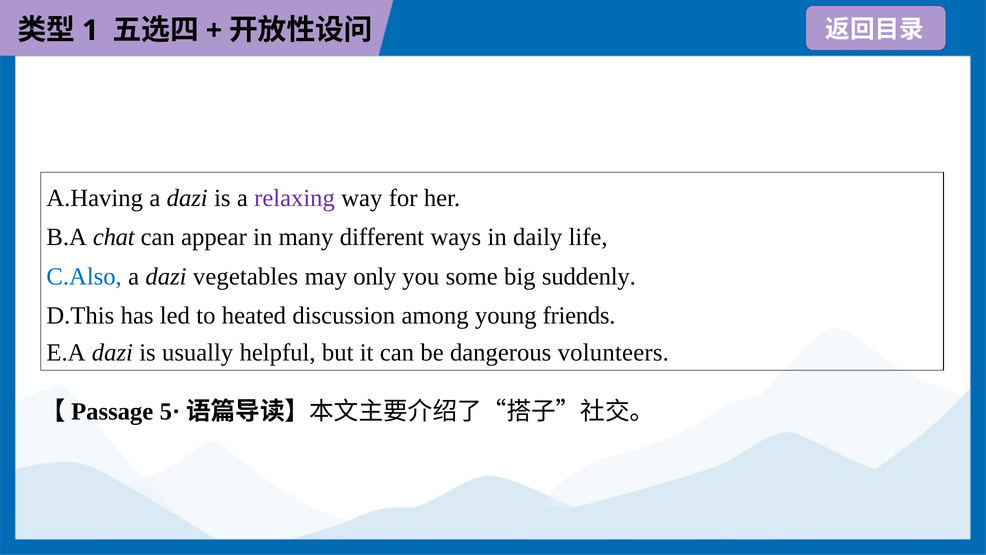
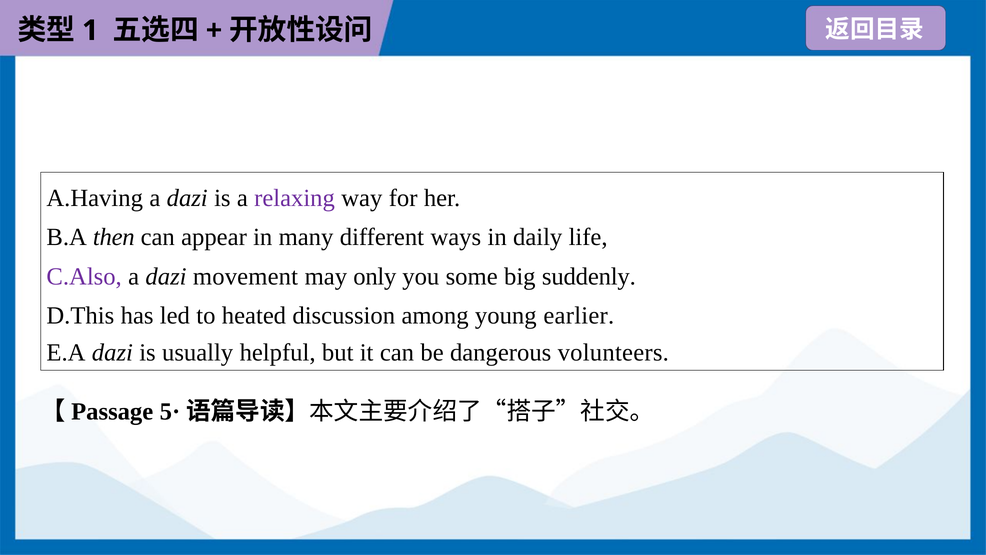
chat: chat -> then
C.Also colour: blue -> purple
vegetables: vegetables -> movement
friends: friends -> earlier
